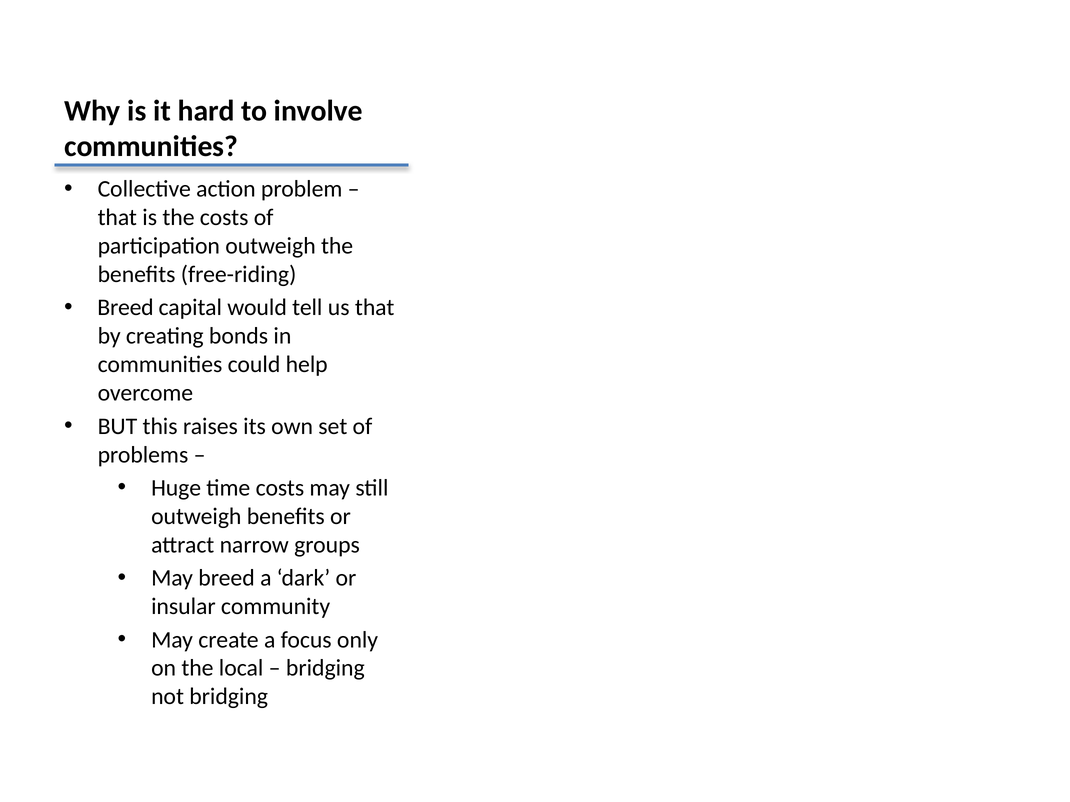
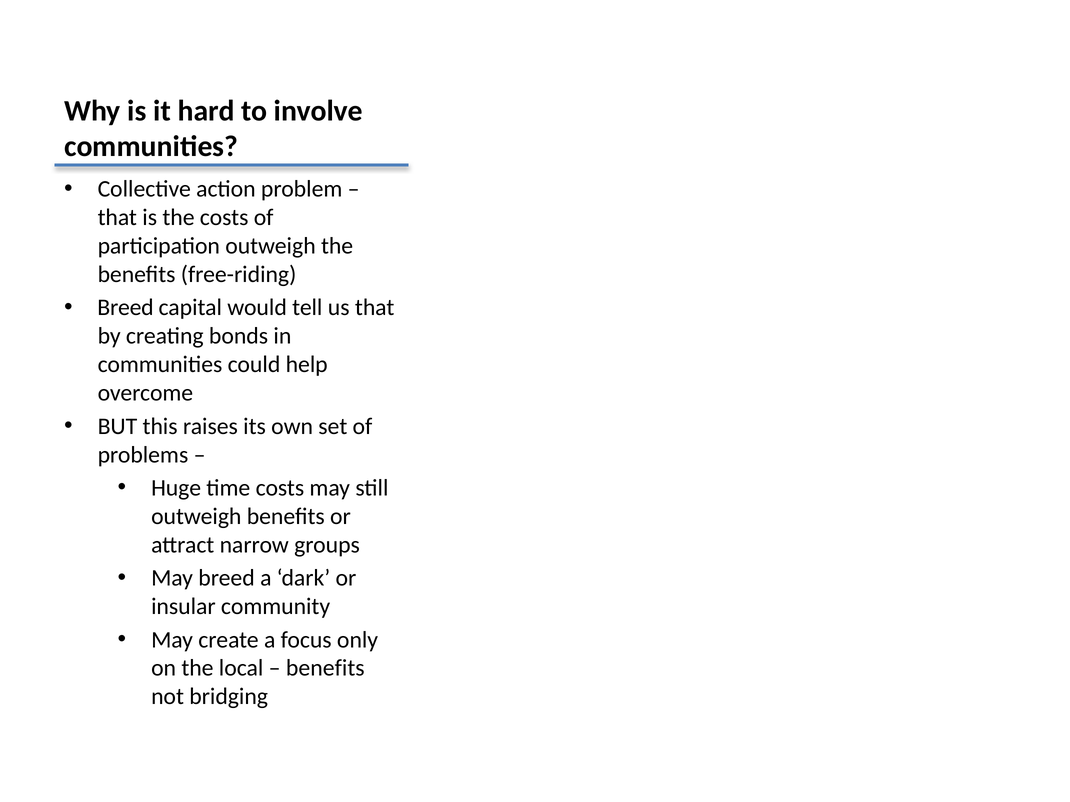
bridging at (325, 669): bridging -> benefits
